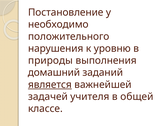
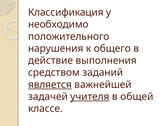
Постановление: Постановление -> Классификация
уровню: уровню -> общего
природы: природы -> действие
домашний: домашний -> средством
учителя underline: none -> present
